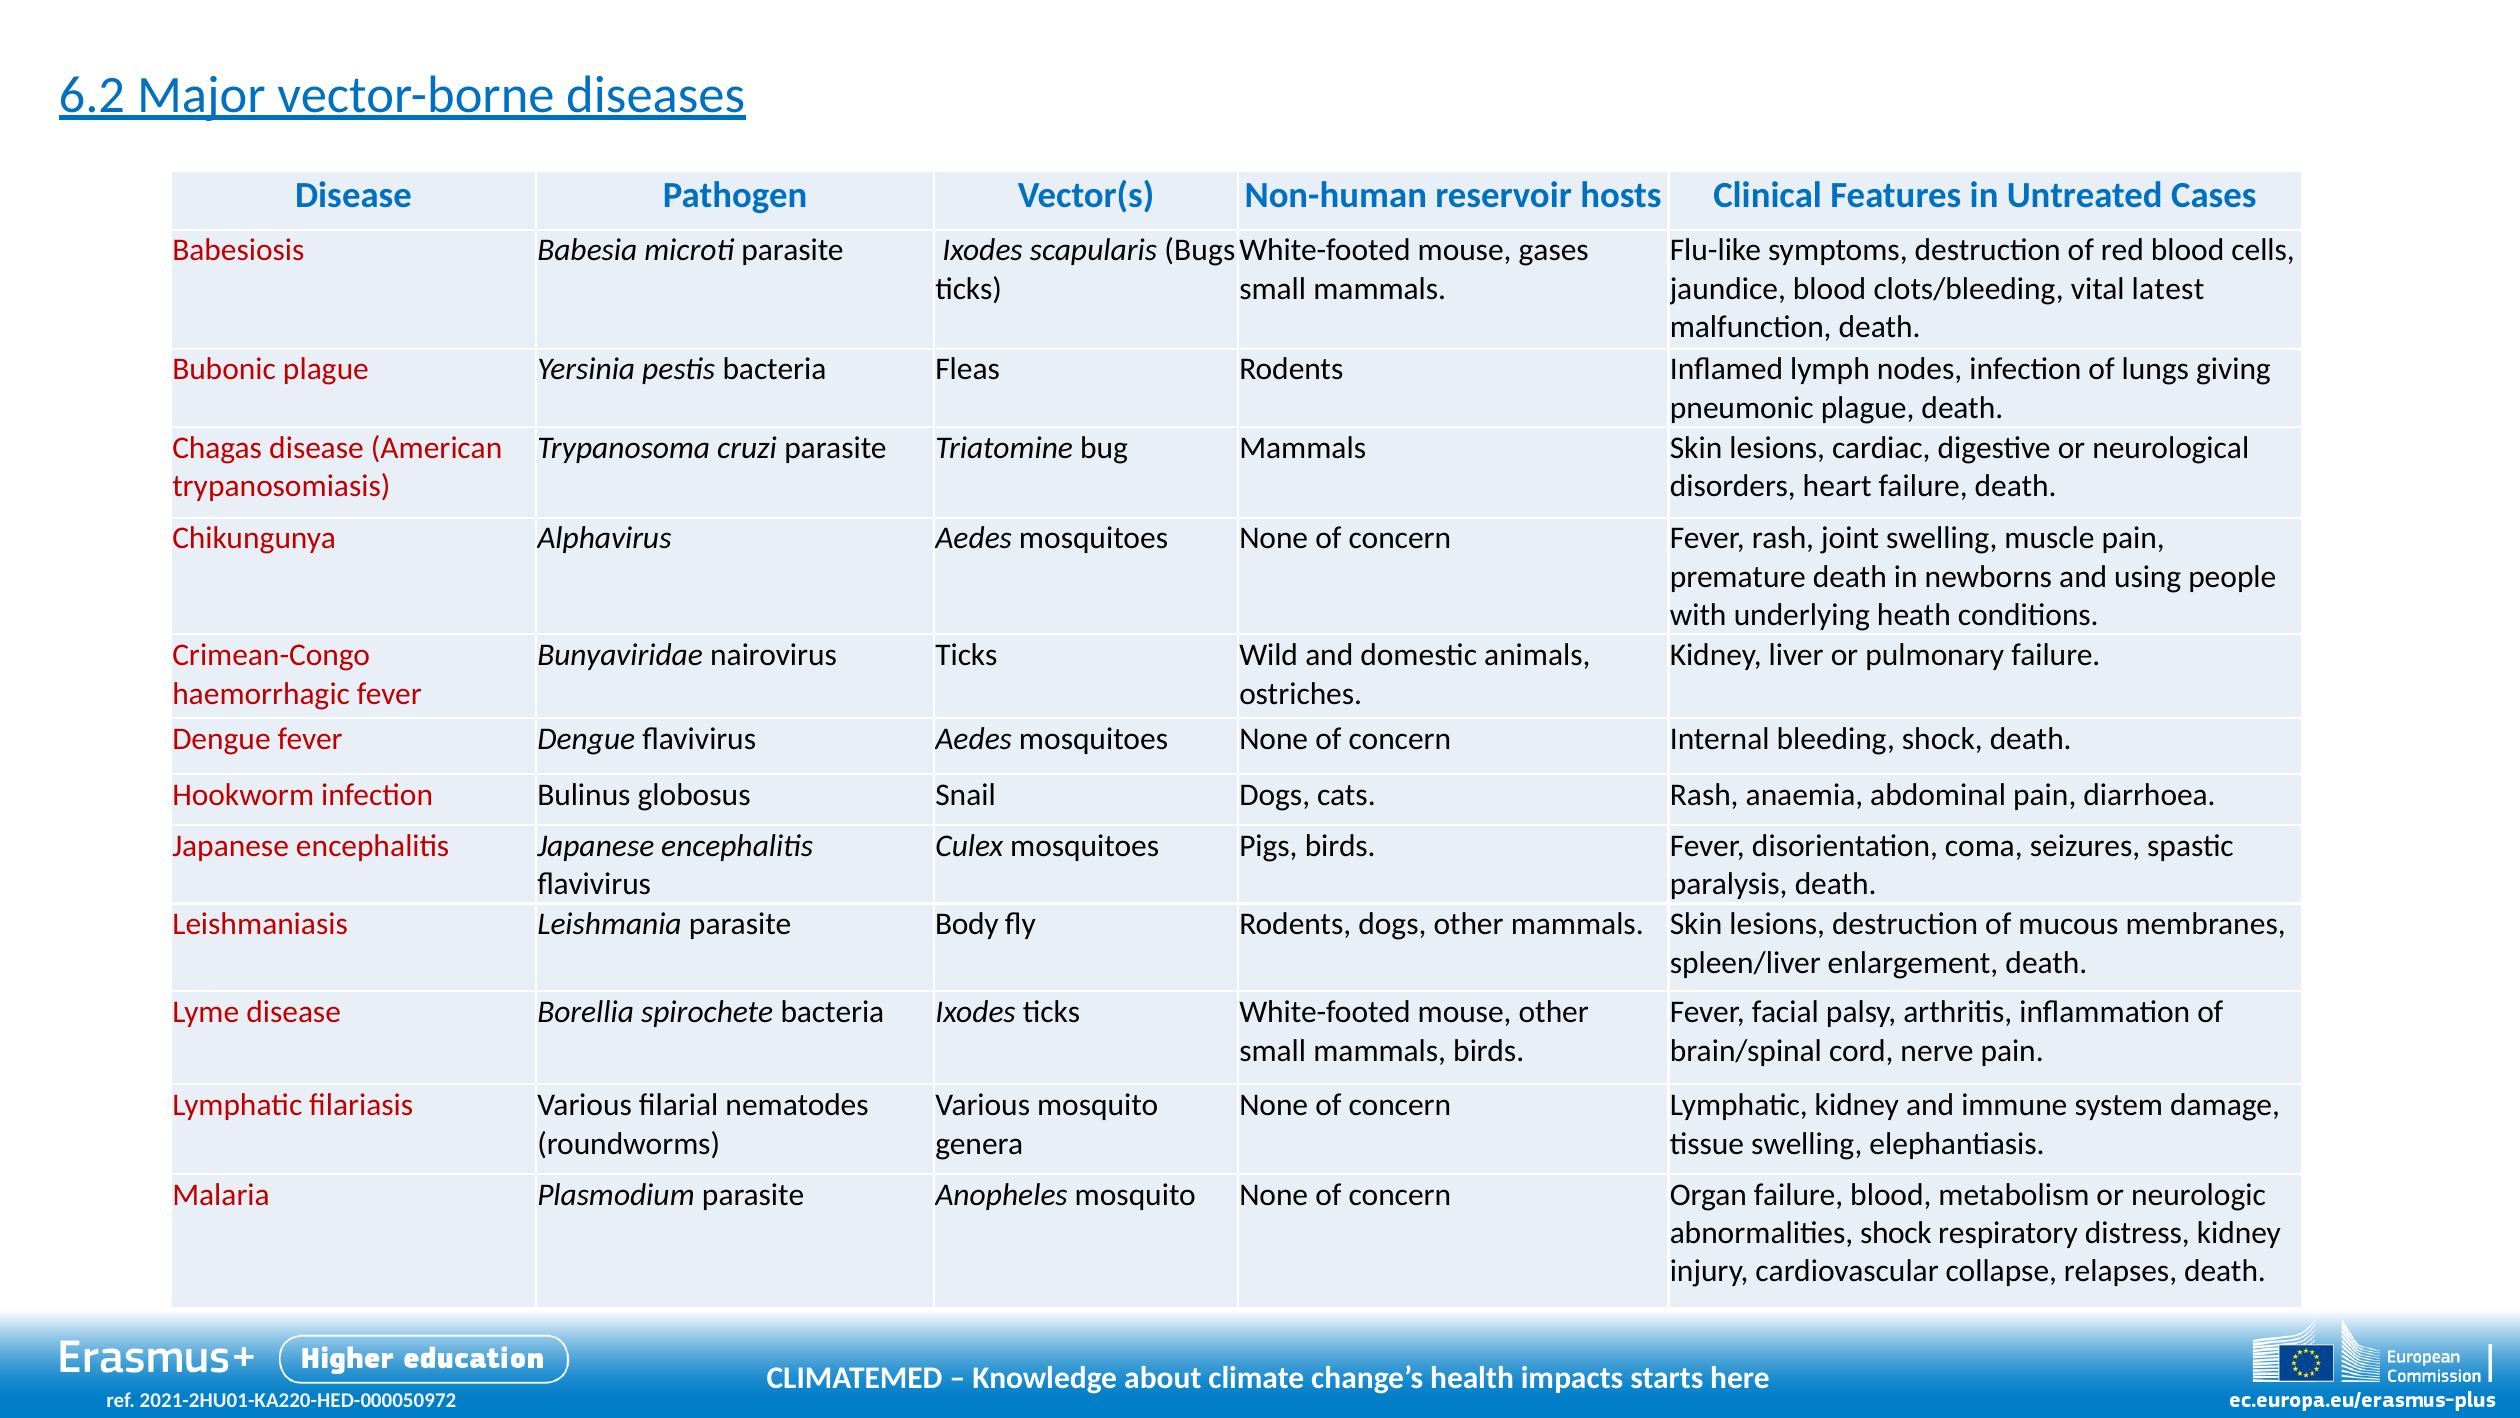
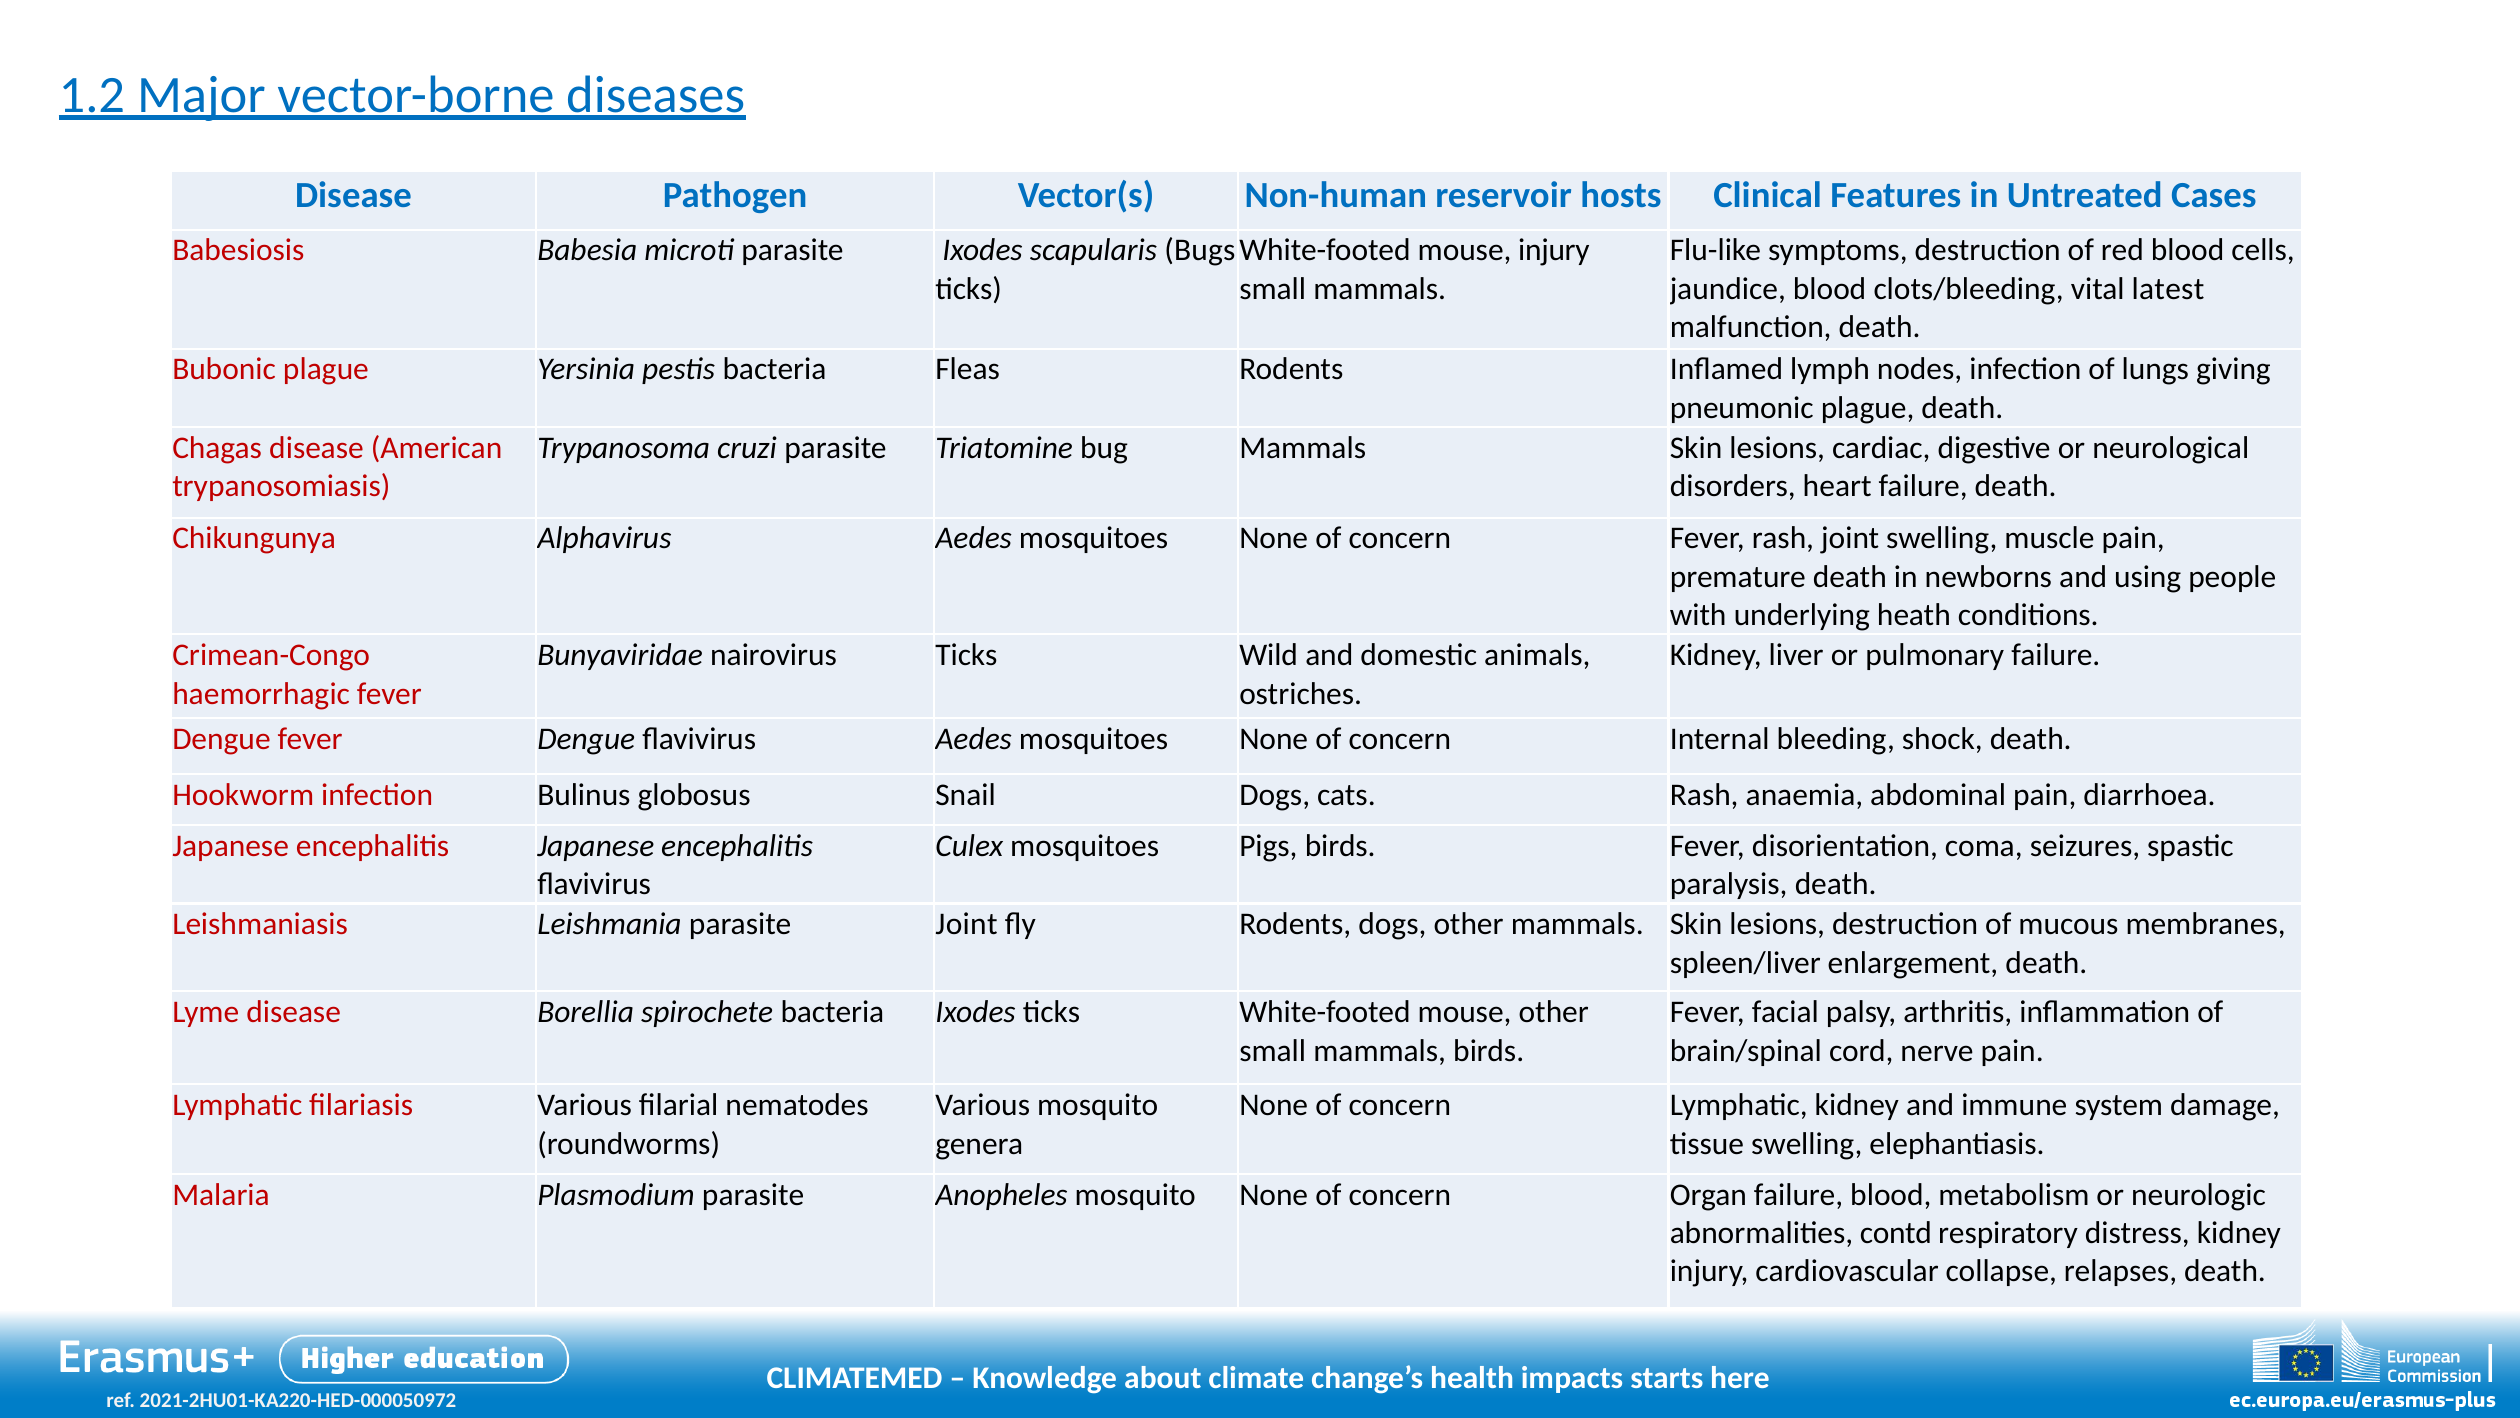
6.2: 6.2 -> 1.2
mouse gases: gases -> injury
parasite Body: Body -> Joint
abnormalities shock: shock -> contd
